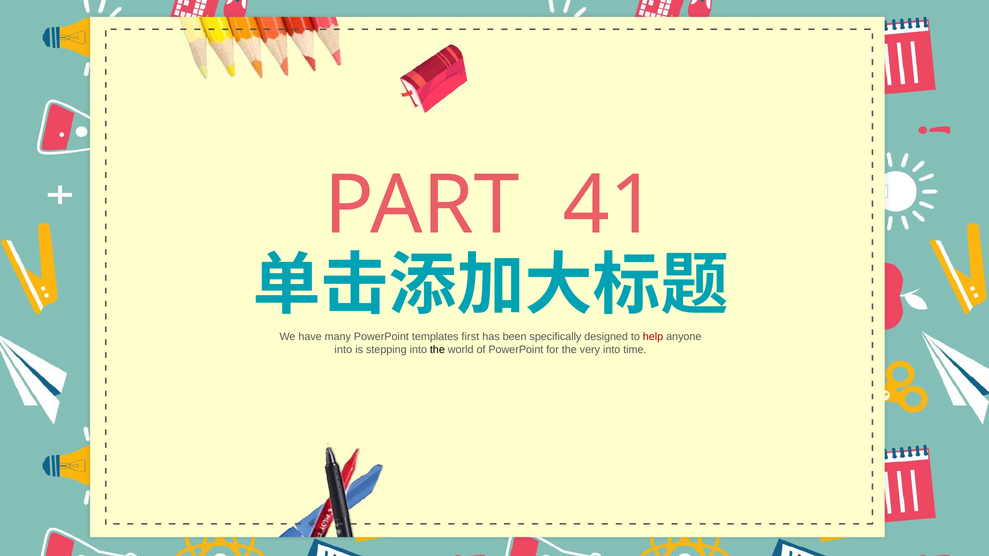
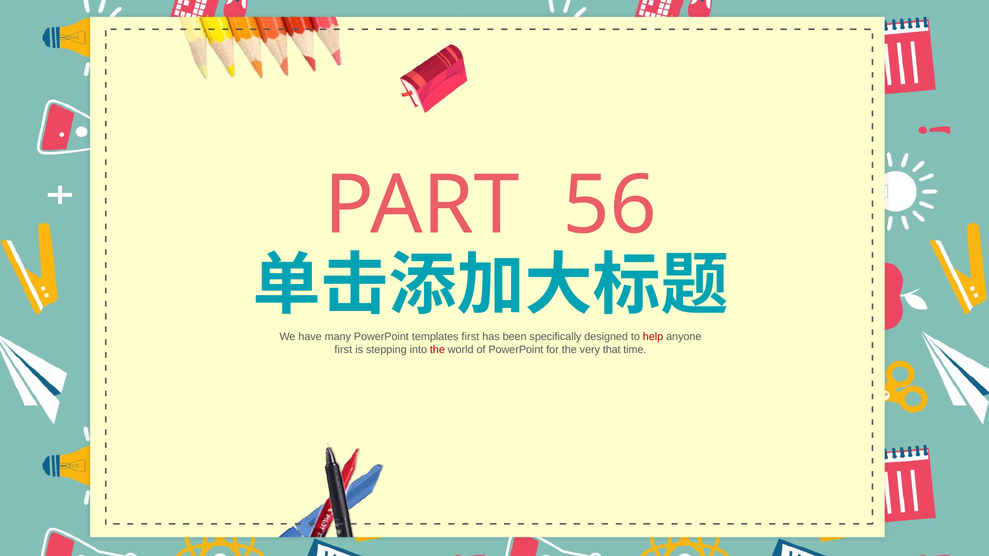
41: 41 -> 56
into at (343, 350): into -> first
the at (437, 350) colour: black -> red
very into: into -> that
